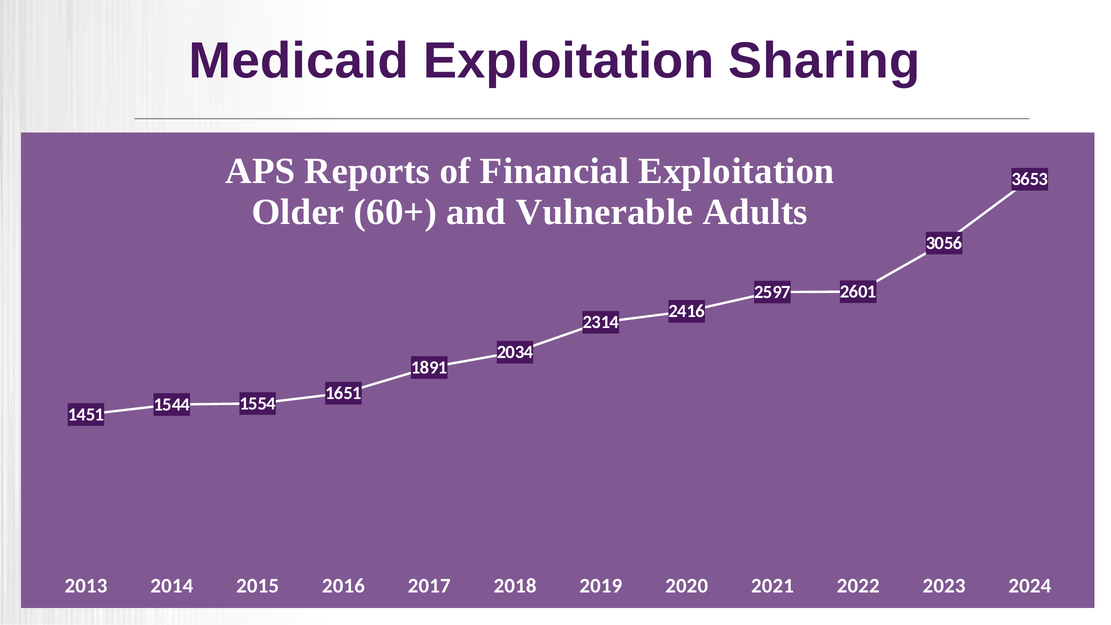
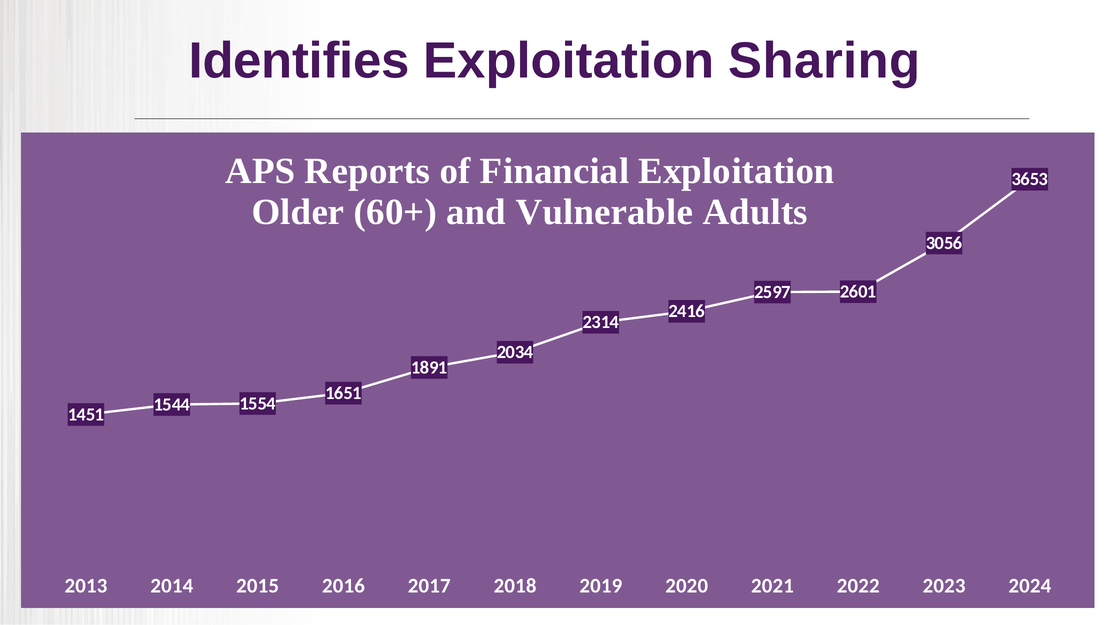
Medicaid: Medicaid -> Identifies
